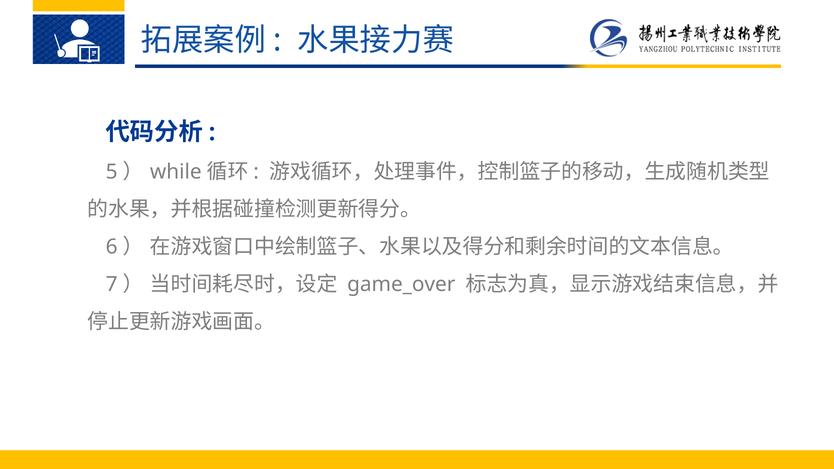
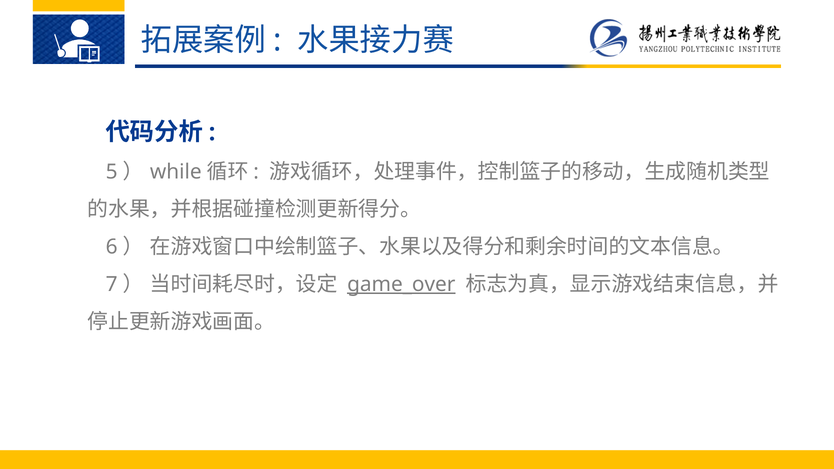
game_over underline: none -> present
